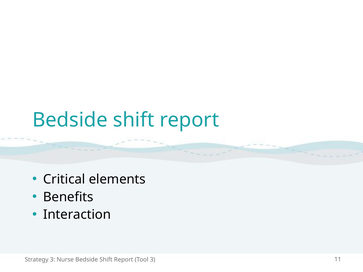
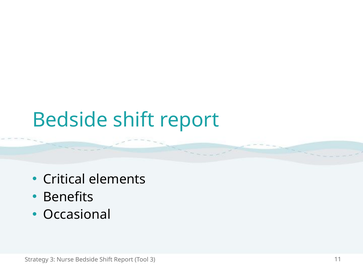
Interaction: Interaction -> Occasional
